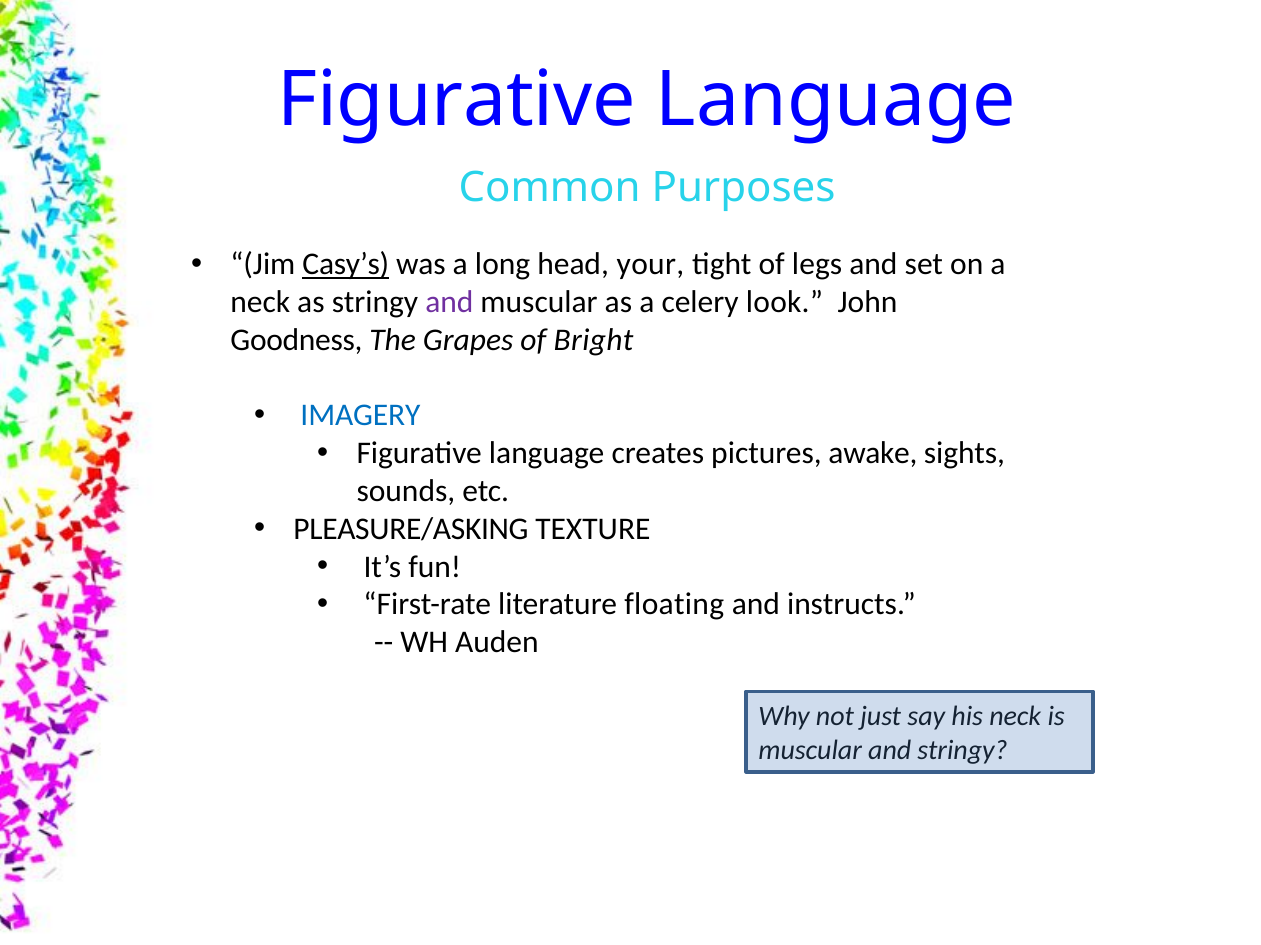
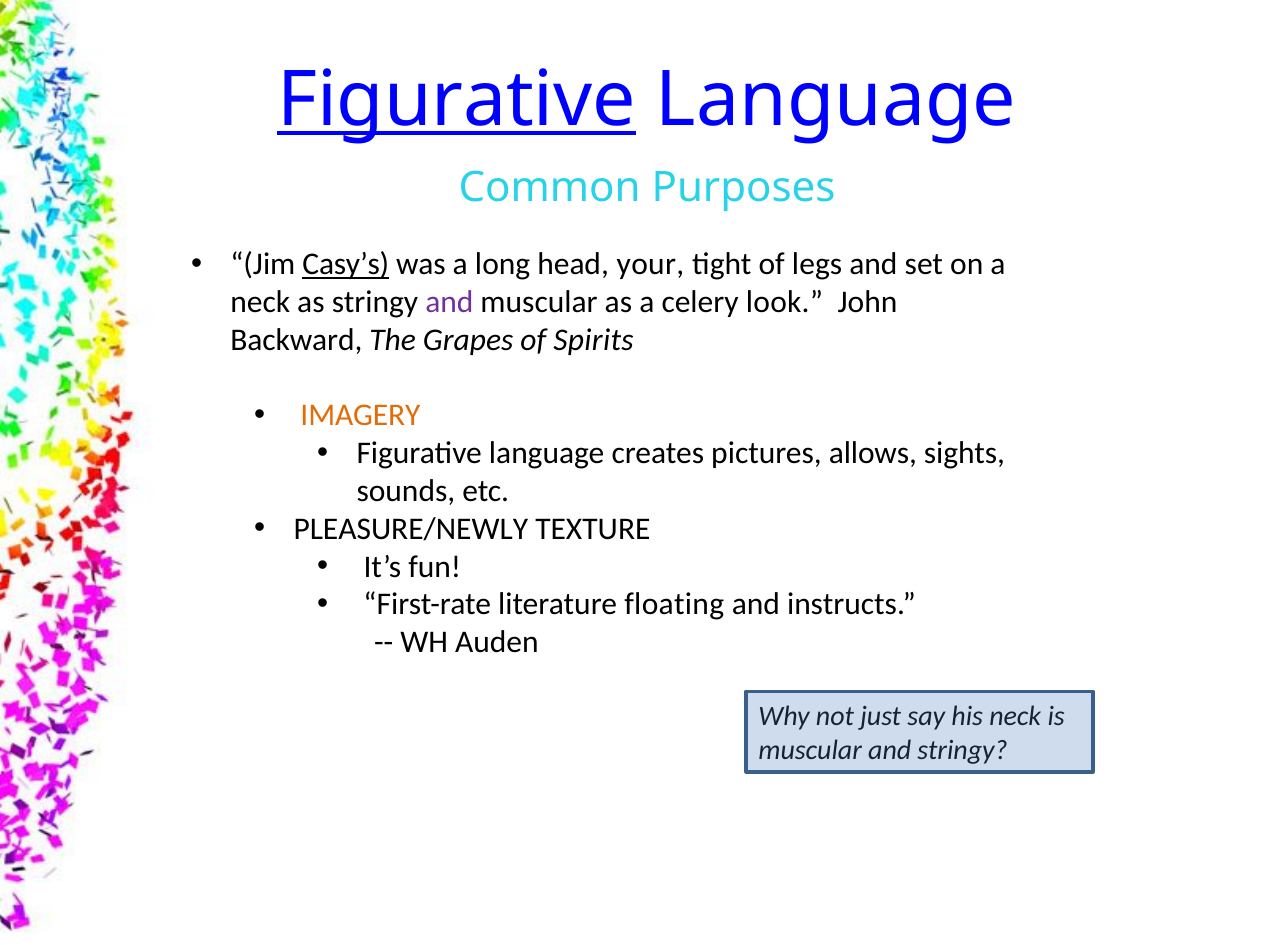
Figurative at (457, 100) underline: none -> present
Goodness: Goodness -> Backward
Bright: Bright -> Spirits
IMAGERY colour: blue -> orange
awake: awake -> allows
PLEASURE/ASKING: PLEASURE/ASKING -> PLEASURE/NEWLY
